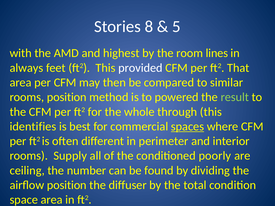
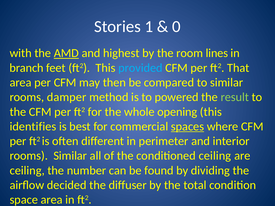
8: 8 -> 1
5: 5 -> 0
AMD underline: none -> present
always: always -> branch
provided colour: white -> light blue
rooms position: position -> damper
through: through -> opening
rooms Supply: Supply -> Similar
conditioned poorly: poorly -> ceiling
airflow position: position -> decided
